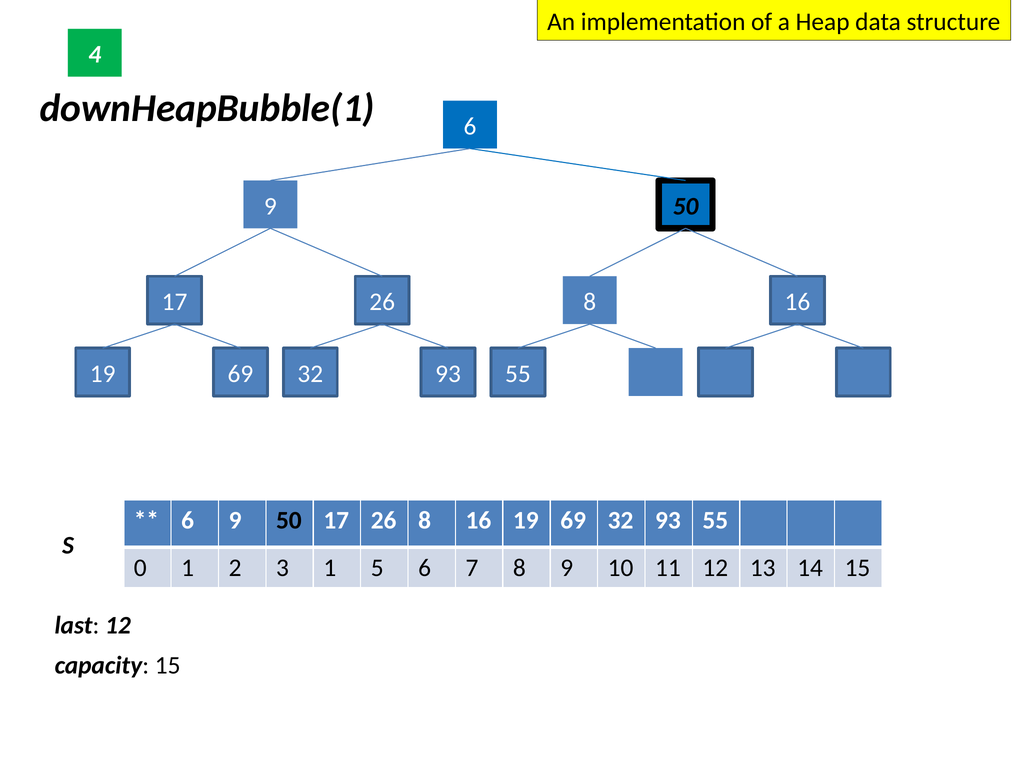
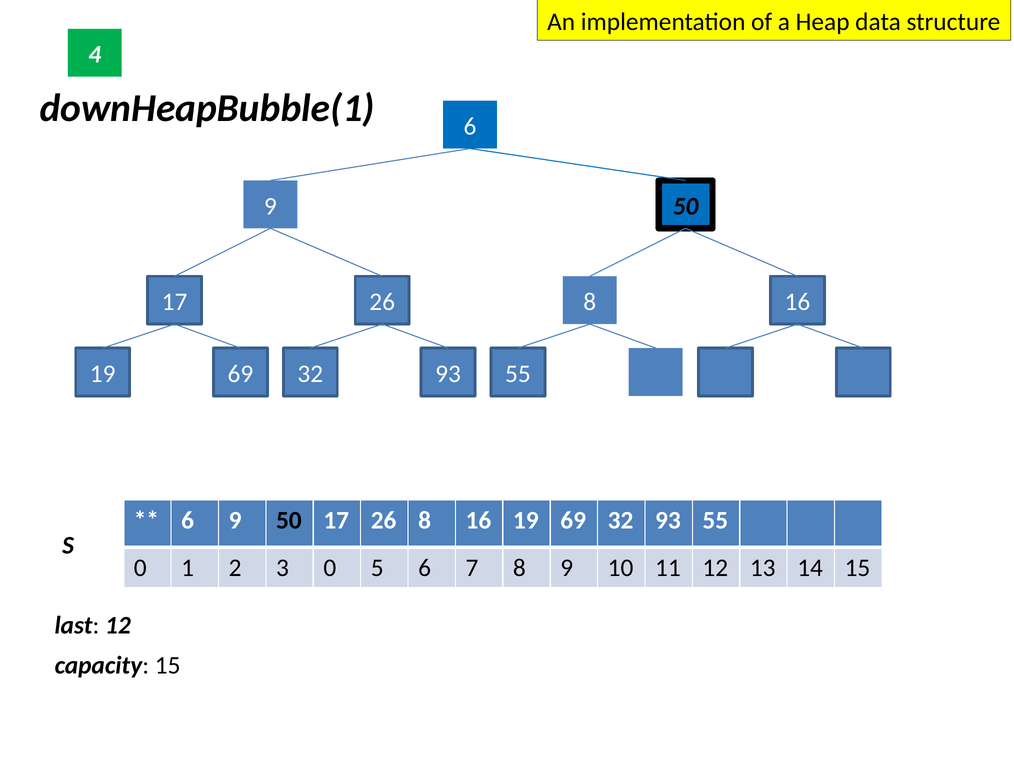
3 1: 1 -> 0
